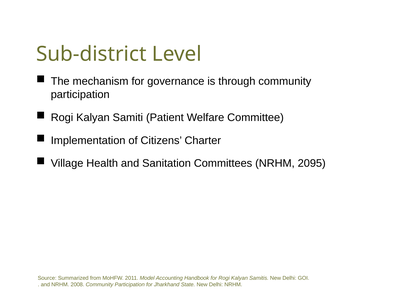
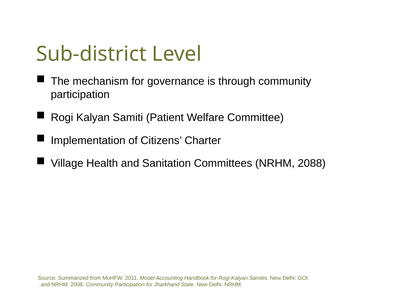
2095: 2095 -> 2088
